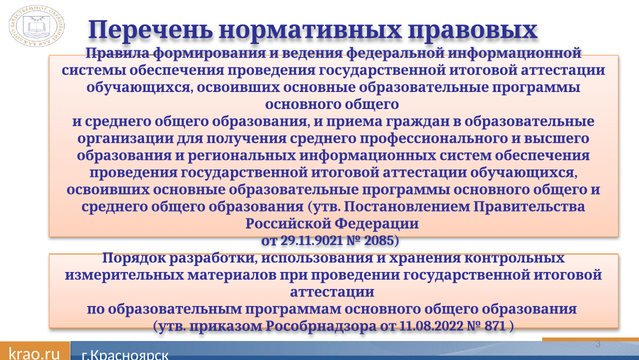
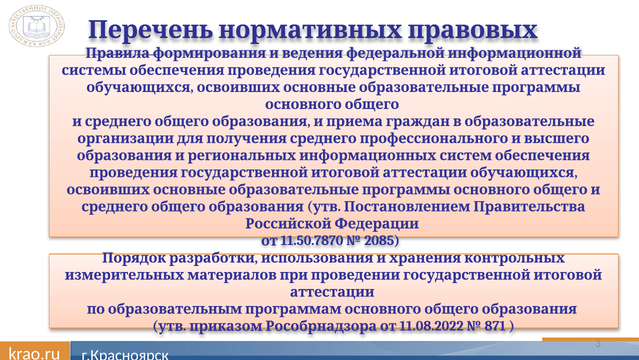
29.11.9021: 29.11.9021 -> 11.50.7870
